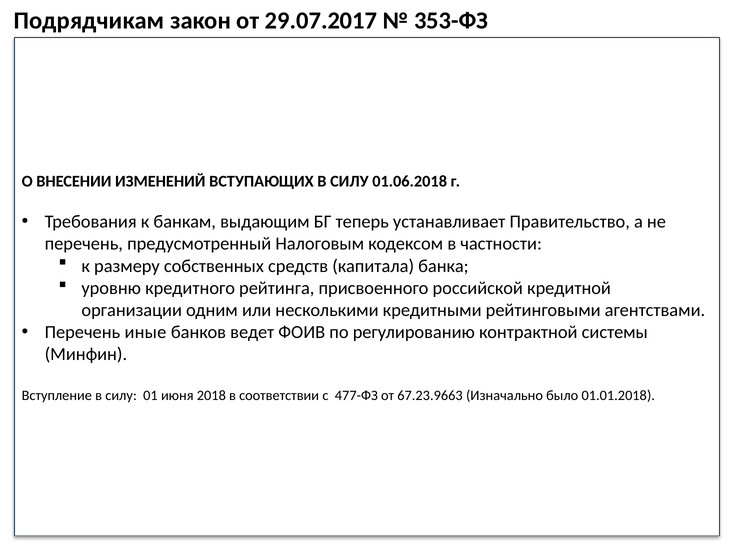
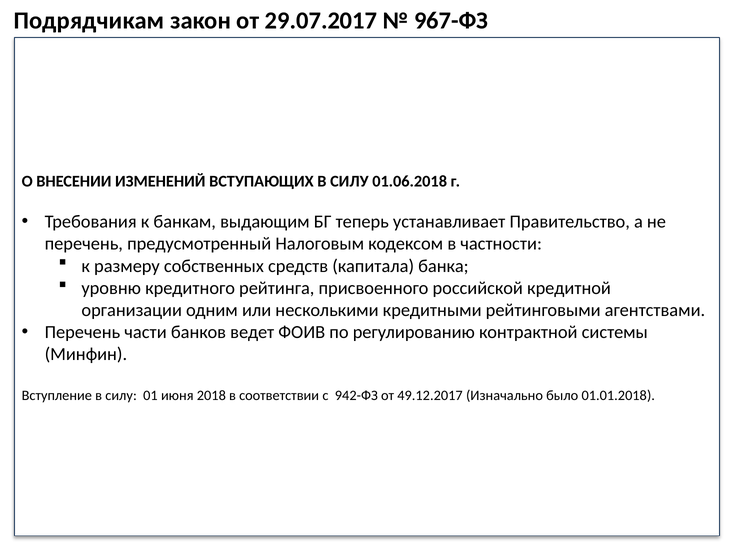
353-ФЗ: 353-ФЗ -> 967-ФЗ
иные: иные -> части
477-ФЗ: 477-ФЗ -> 942-ФЗ
67.23.9663: 67.23.9663 -> 49.12.2017
